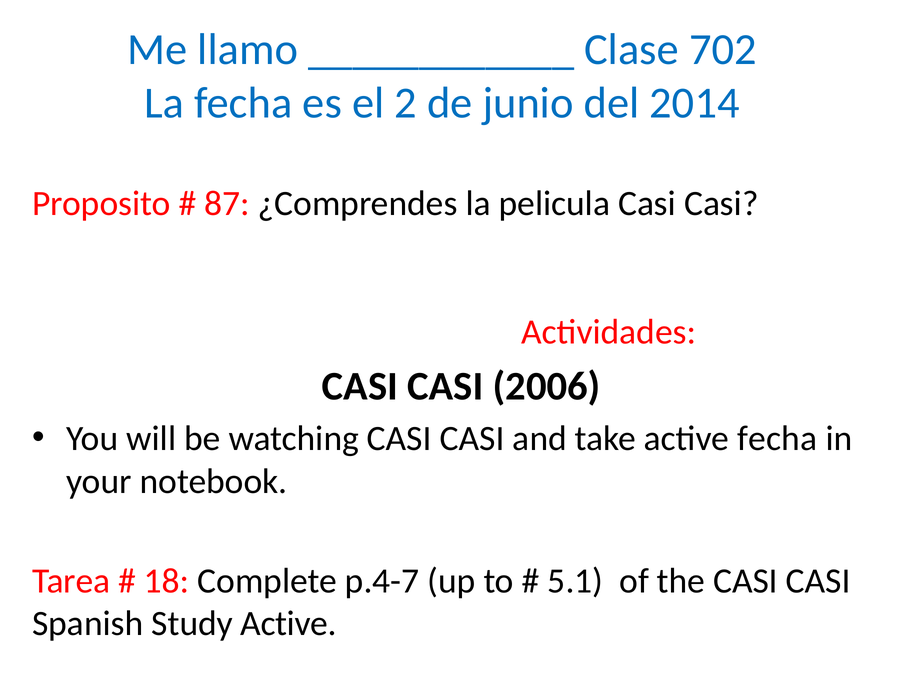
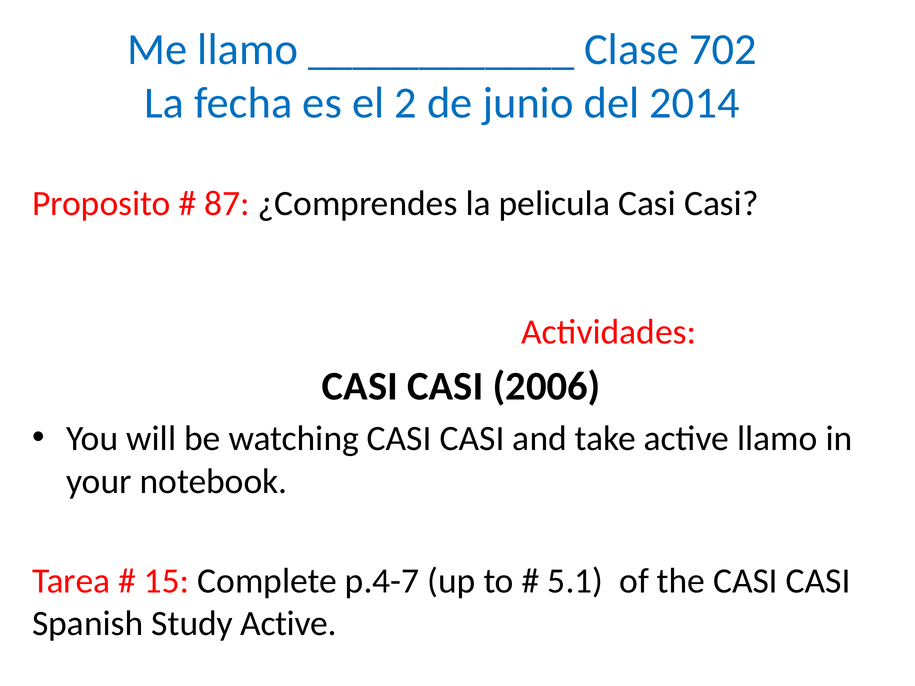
active fecha: fecha -> llamo
18: 18 -> 15
